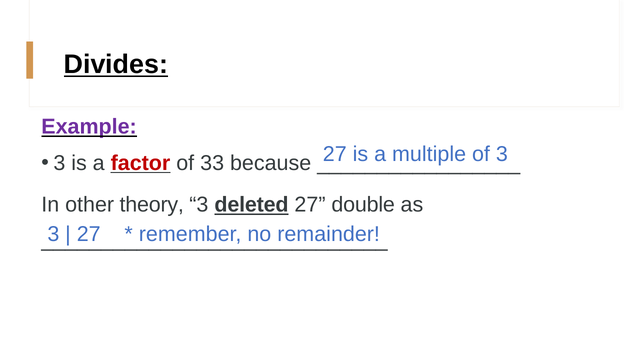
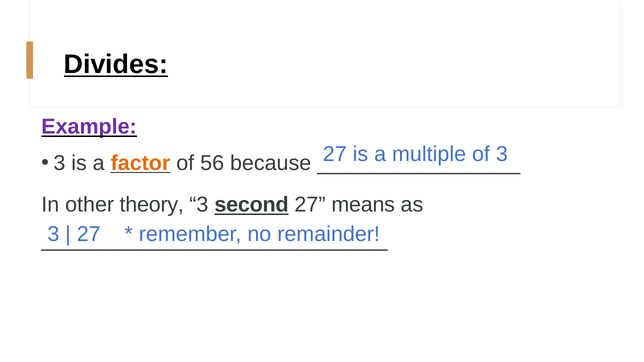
factor colour: red -> orange
33: 33 -> 56
deleted: deleted -> second
double: double -> means
